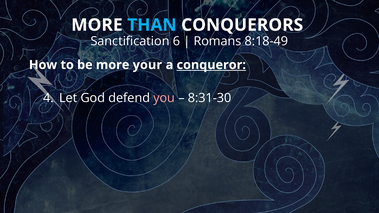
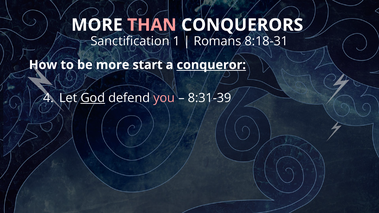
THAN colour: light blue -> pink
6: 6 -> 1
8:18-49: 8:18-49 -> 8:18-31
your: your -> start
God underline: none -> present
8:31-30: 8:31-30 -> 8:31-39
